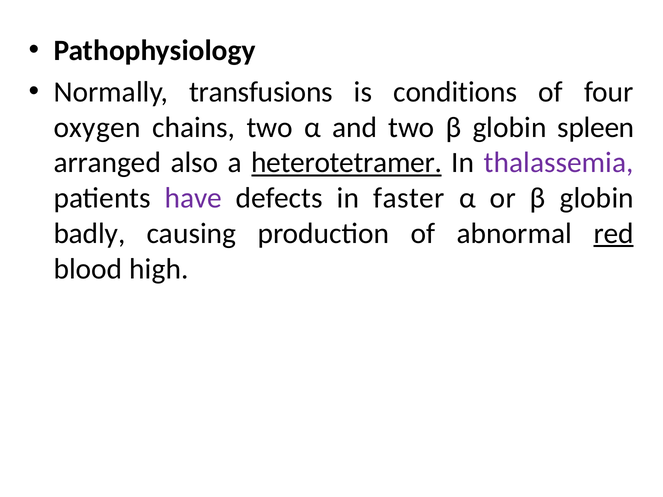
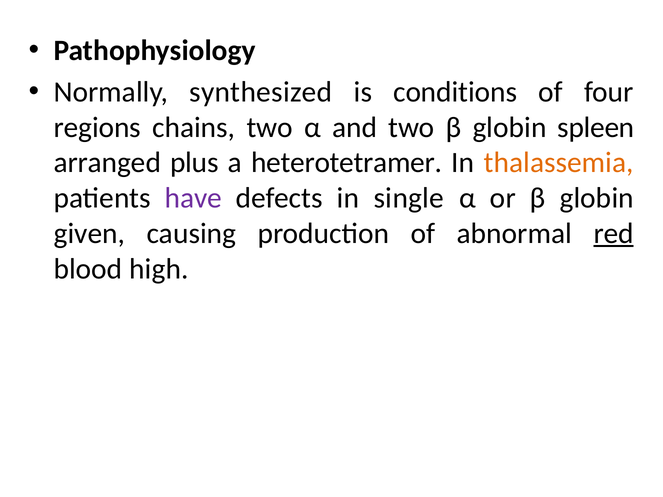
transfusions: transfusions -> synthesized
oxygen: oxygen -> regions
also: also -> plus
heterotetramer underline: present -> none
thalassemia colour: purple -> orange
faster: faster -> single
badly: badly -> given
